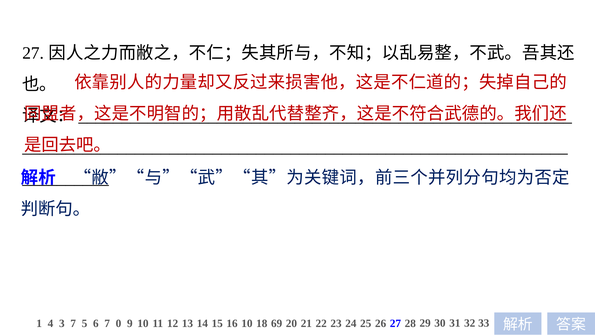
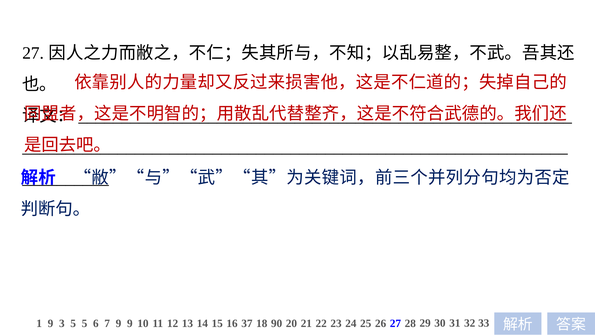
1 4: 4 -> 9
3 7: 7 -> 5
7 0: 0 -> 9
16 10: 10 -> 37
69: 69 -> 90
